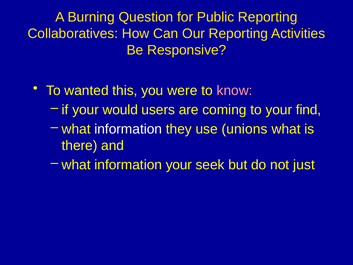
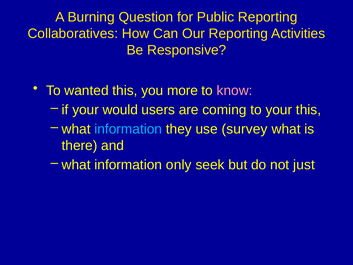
were: were -> more
your find: find -> this
information at (128, 129) colour: white -> light blue
unions: unions -> survey
information your: your -> only
